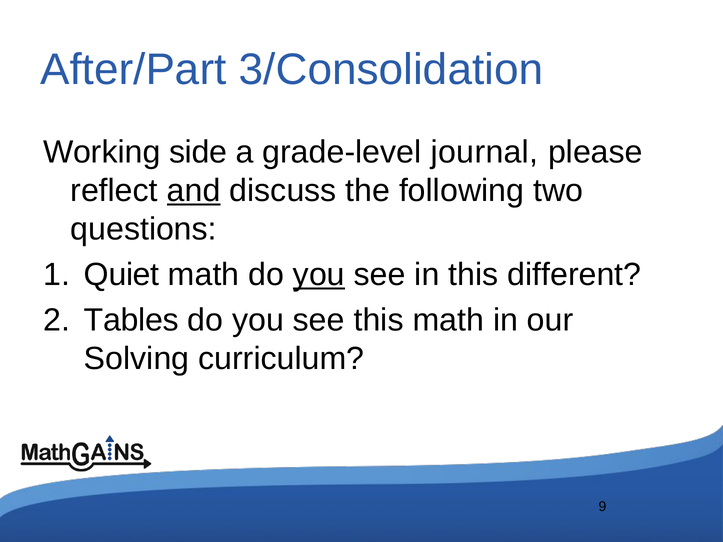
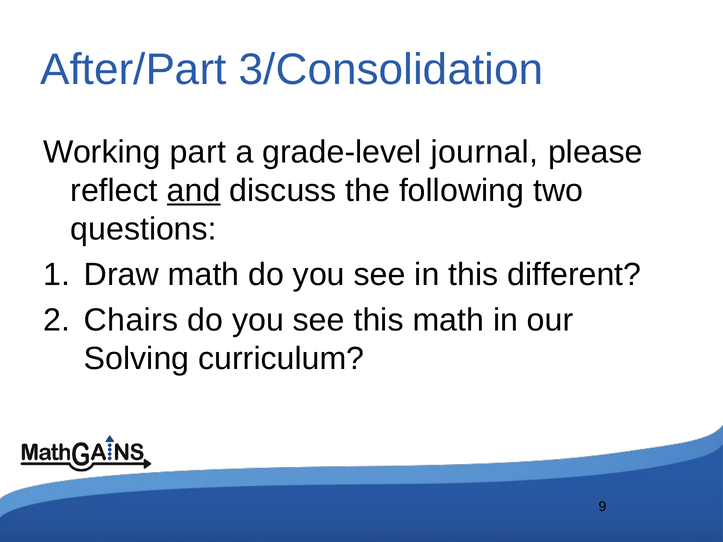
side: side -> part
Quiet: Quiet -> Draw
you at (319, 275) underline: present -> none
Tables: Tables -> Chairs
